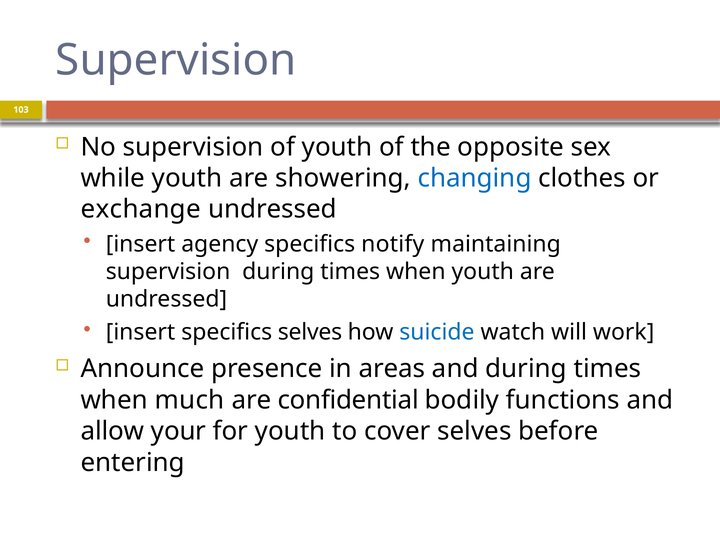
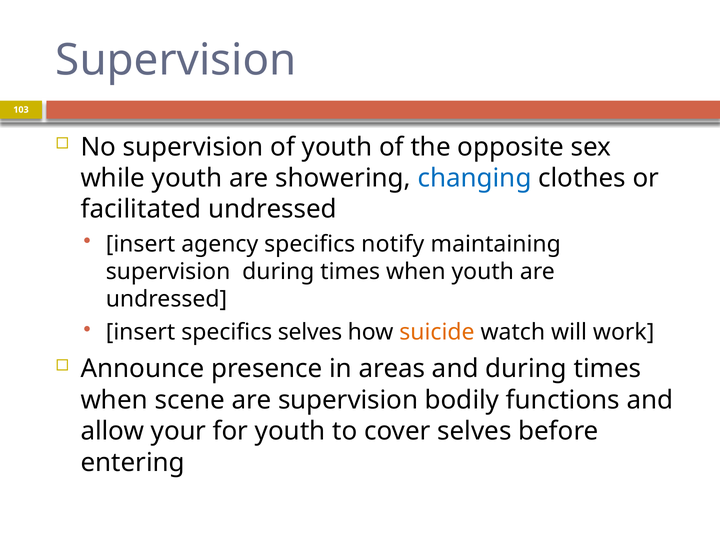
exchange: exchange -> facilitated
suicide colour: blue -> orange
much: much -> scene
are confidential: confidential -> supervision
